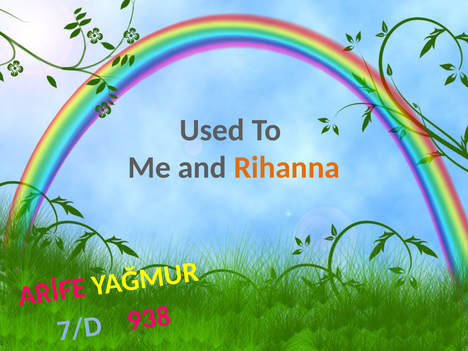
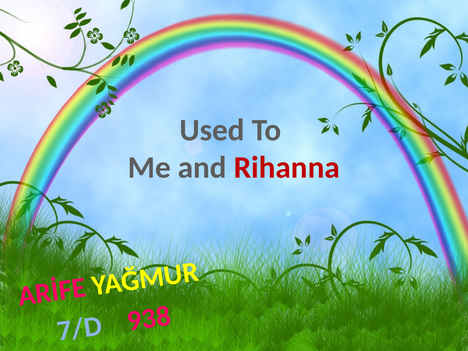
Rihanna colour: orange -> red
